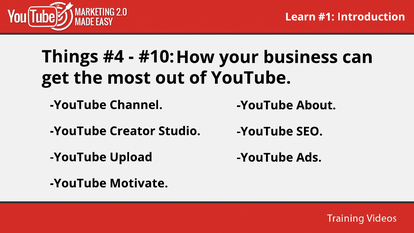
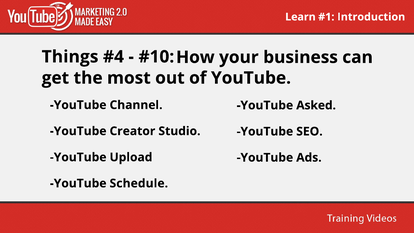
About: About -> Asked
Motivate: Motivate -> Schedule
